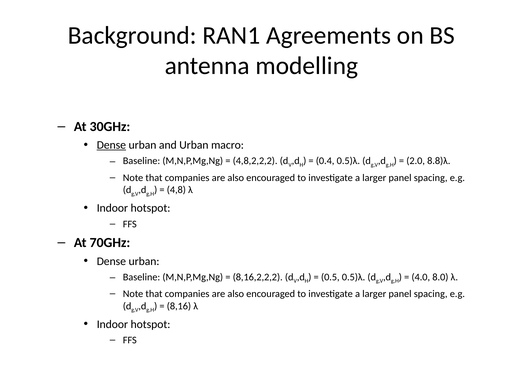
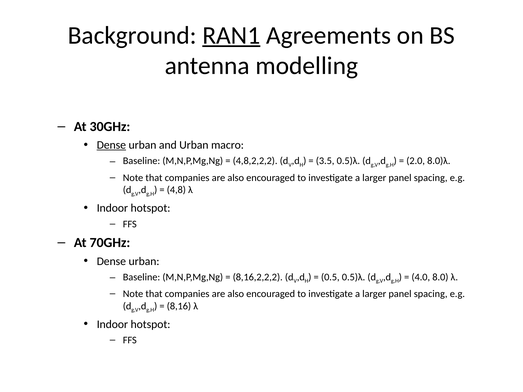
RAN1 underline: none -> present
0.4: 0.4 -> 3.5
8.8)λ: 8.8)λ -> 8.0)λ
